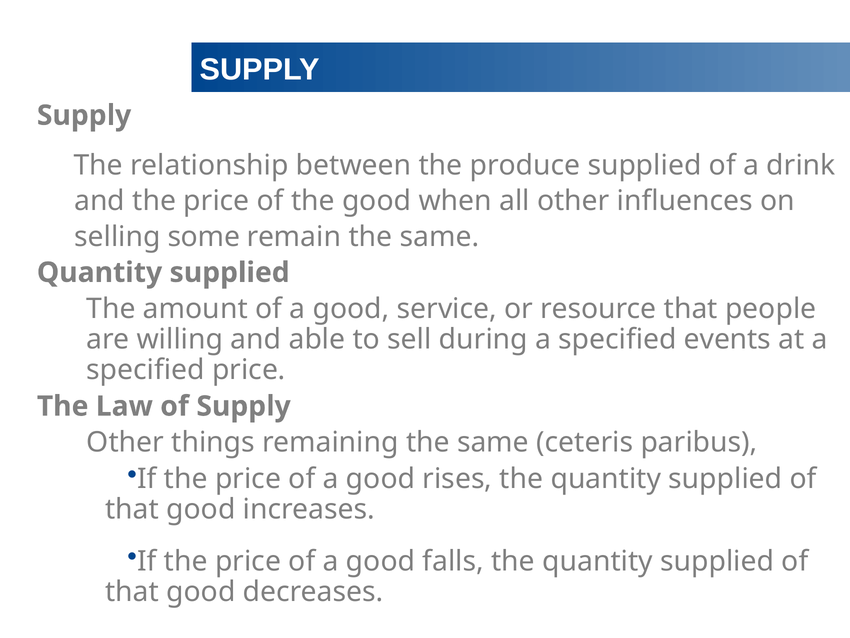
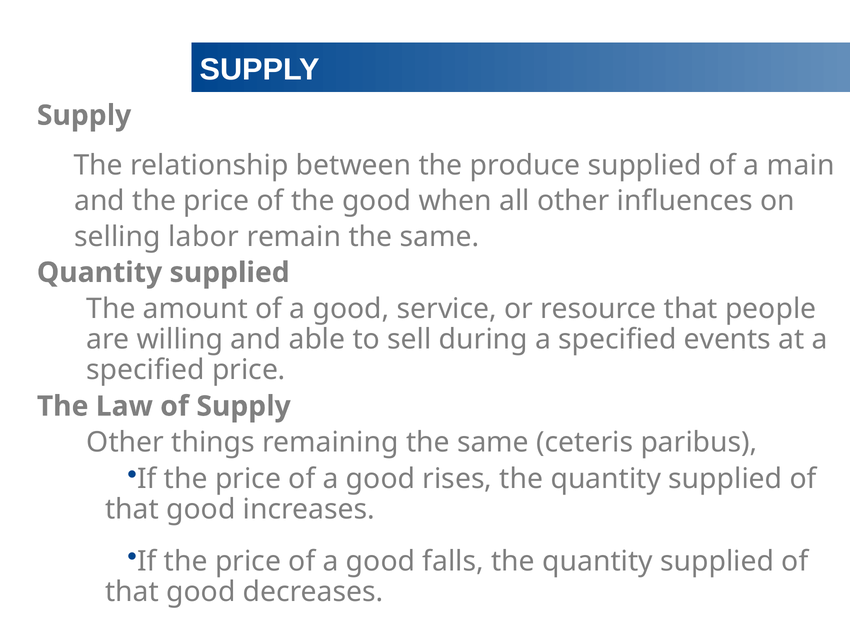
drink: drink -> main
some: some -> labor
